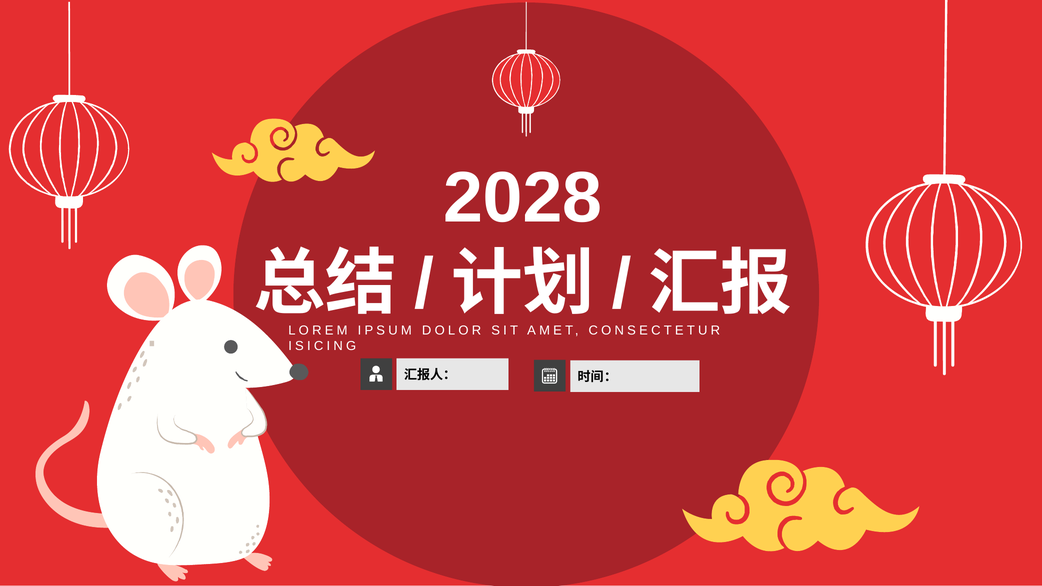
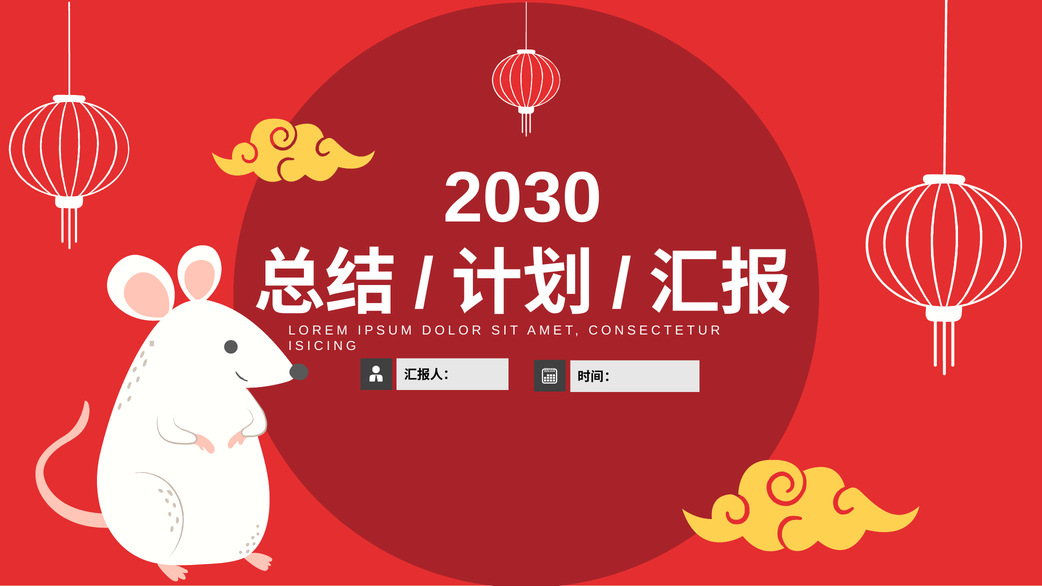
2028: 2028 -> 2030
